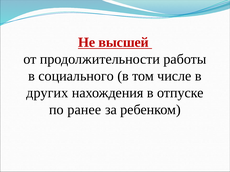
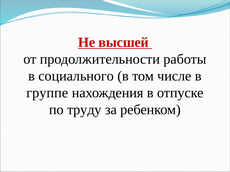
других: других -> группе
ранее: ранее -> труду
